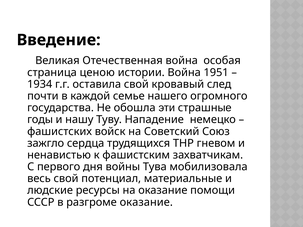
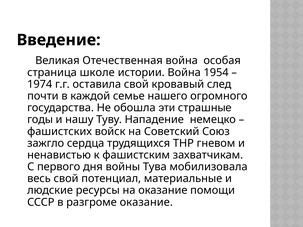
ценою: ценою -> школе
1951: 1951 -> 1954
1934: 1934 -> 1974
